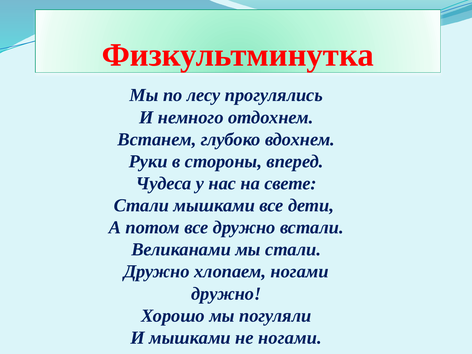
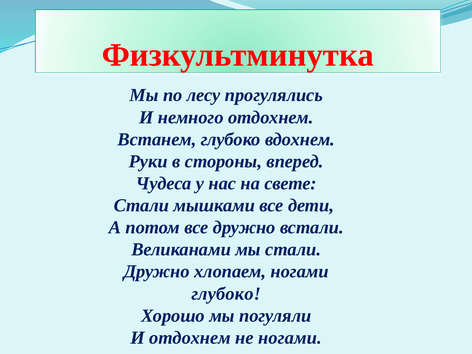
дружно at (226, 294): дружно -> глубоко
И мышками: мышками -> отдохнем
